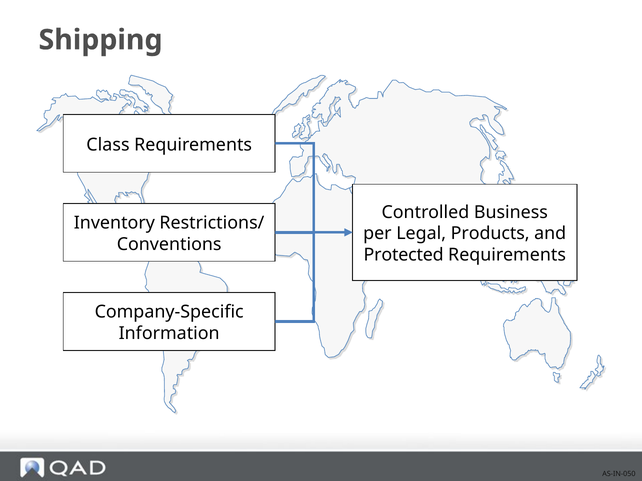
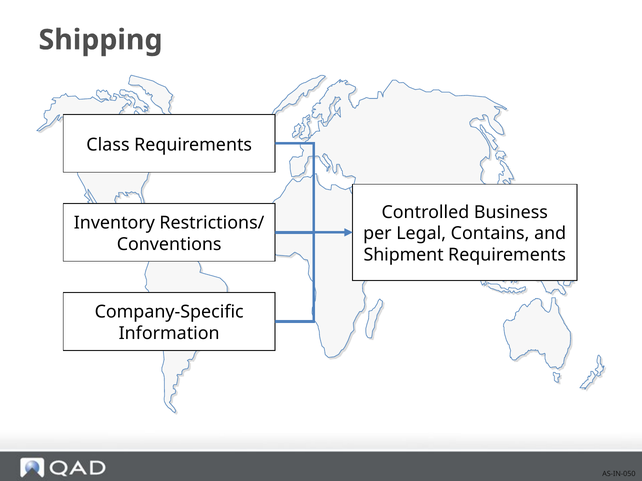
Products: Products -> Contains
Protected: Protected -> Shipment
